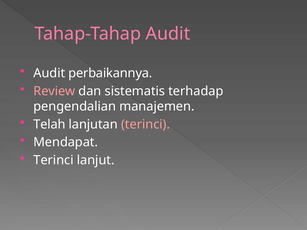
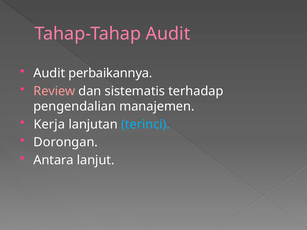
Telah: Telah -> Kerja
terinci at (146, 124) colour: pink -> light blue
Mendapat: Mendapat -> Dorongan
Terinci at (54, 160): Terinci -> Antara
